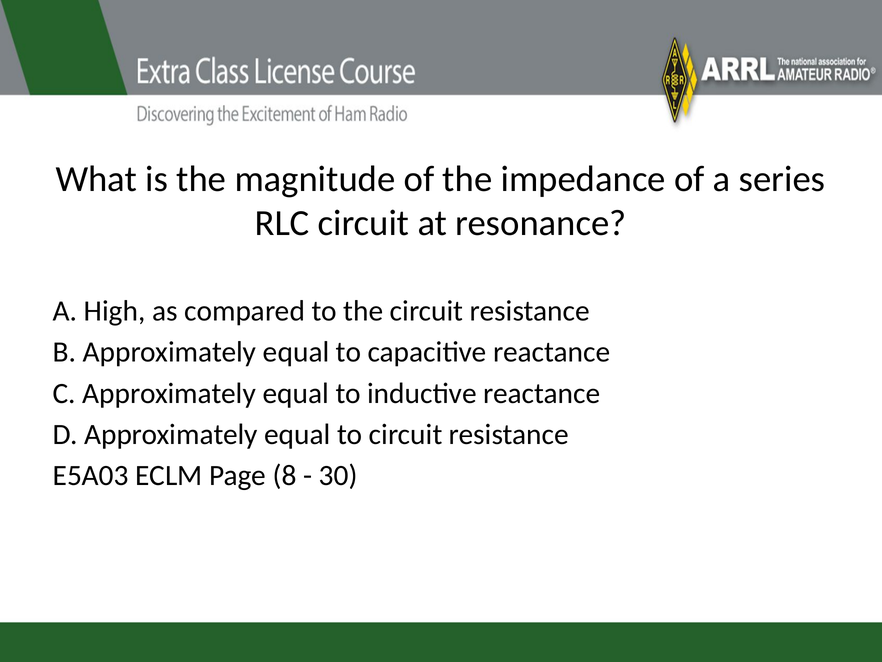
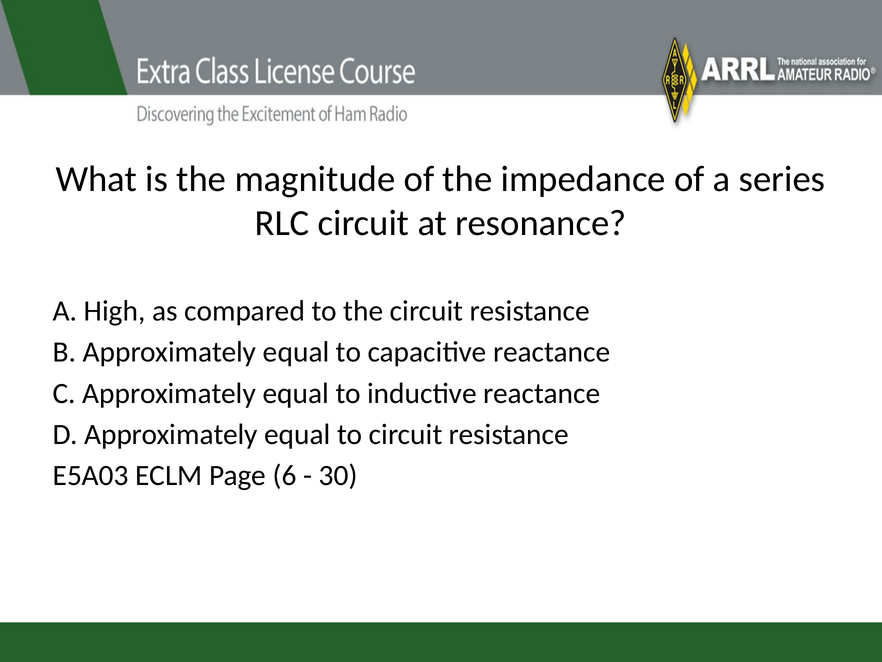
8: 8 -> 6
